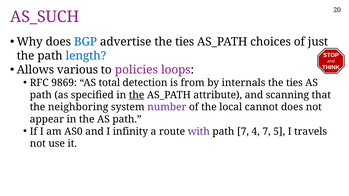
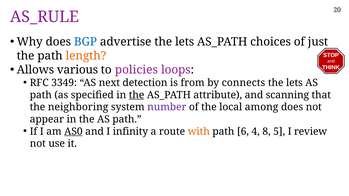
AS_SUCH: AS_SUCH -> AS_RULE
advertise the ties: ties -> lets
length colour: blue -> orange
9869: 9869 -> 3349
total: total -> next
internals: internals -> connects
ties at (294, 83): ties -> lets
cannot: cannot -> among
AS0 underline: none -> present
with colour: purple -> orange
path 7: 7 -> 6
4 7: 7 -> 8
travels: travels -> review
